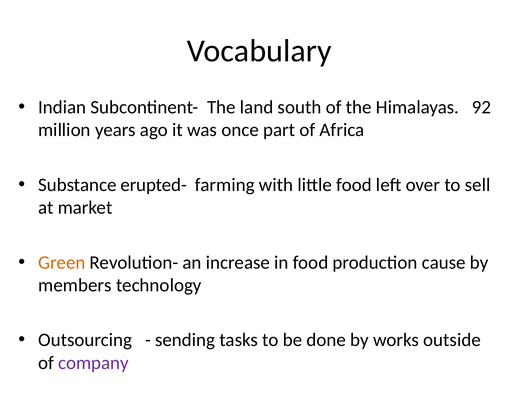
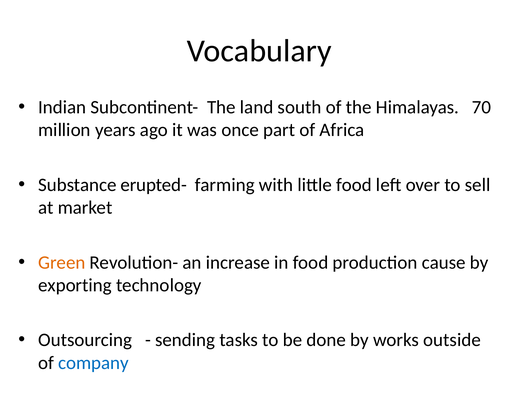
92: 92 -> 70
members: members -> exporting
company colour: purple -> blue
